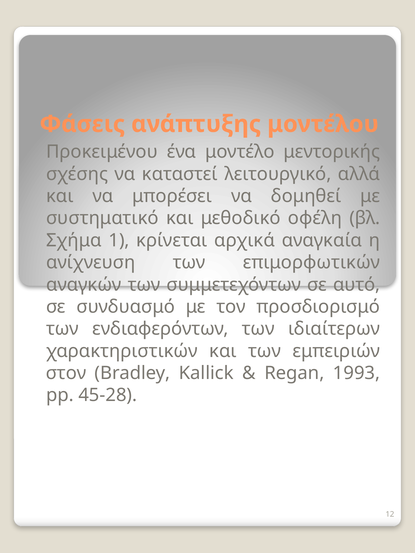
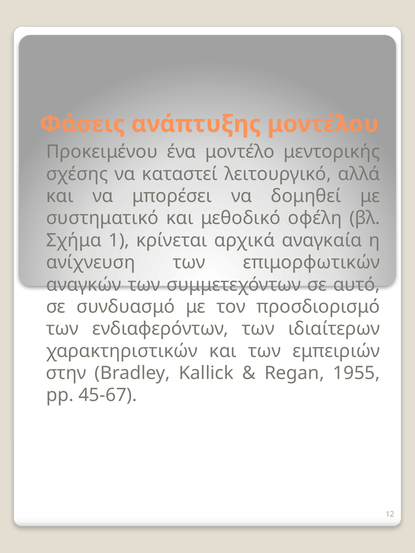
στον: στον -> στην
1993: 1993 -> 1955
45-28: 45-28 -> 45-67
